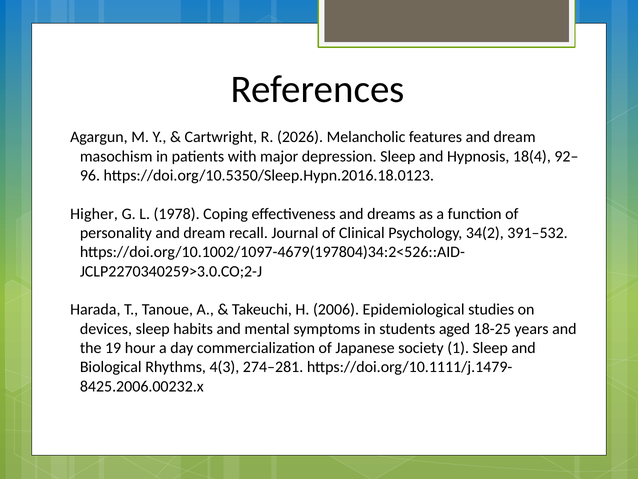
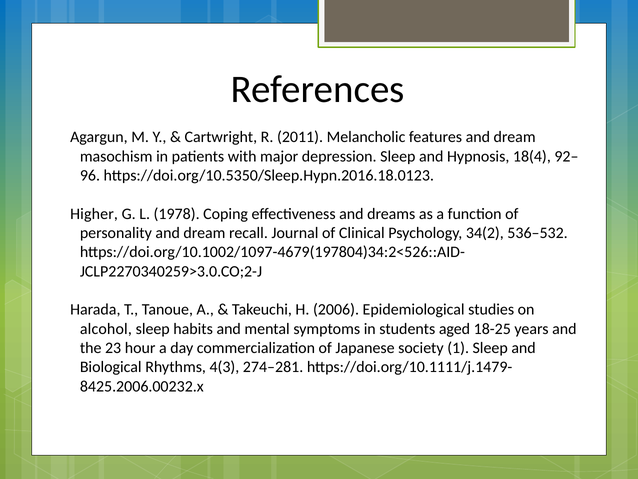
2026: 2026 -> 2011
391–532: 391–532 -> 536–532
devices: devices -> alcohol
19: 19 -> 23
